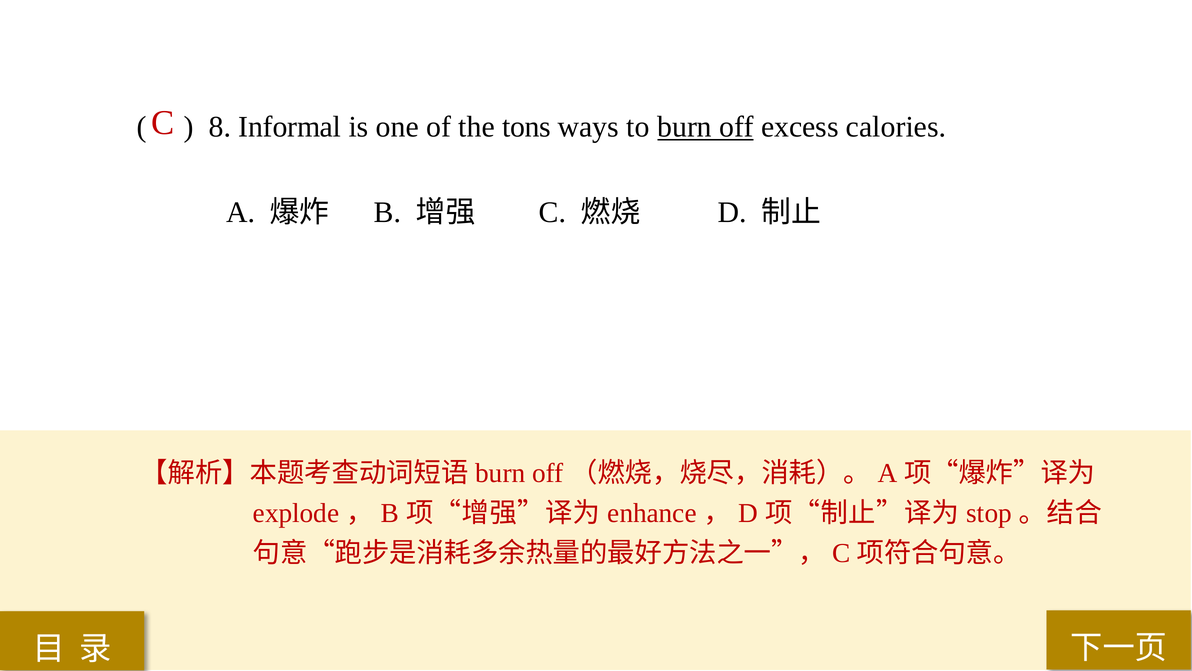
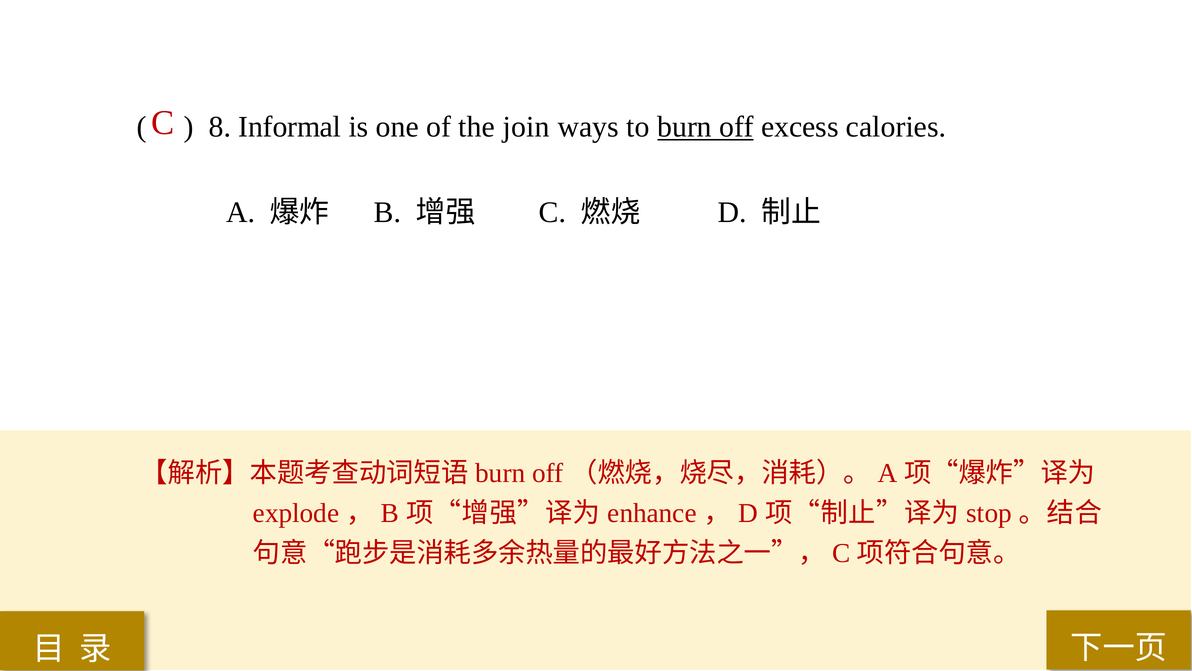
tons: tons -> join
